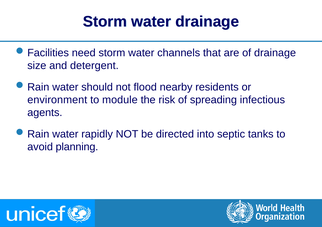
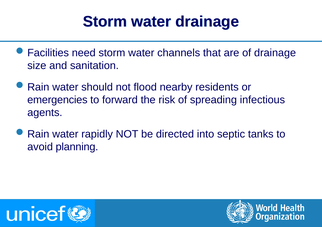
detergent: detergent -> sanitation
environment: environment -> emergencies
module: module -> forward
